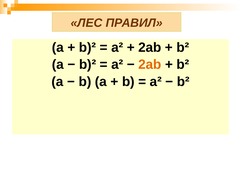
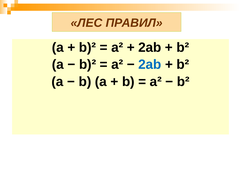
2ab at (150, 64) colour: orange -> blue
